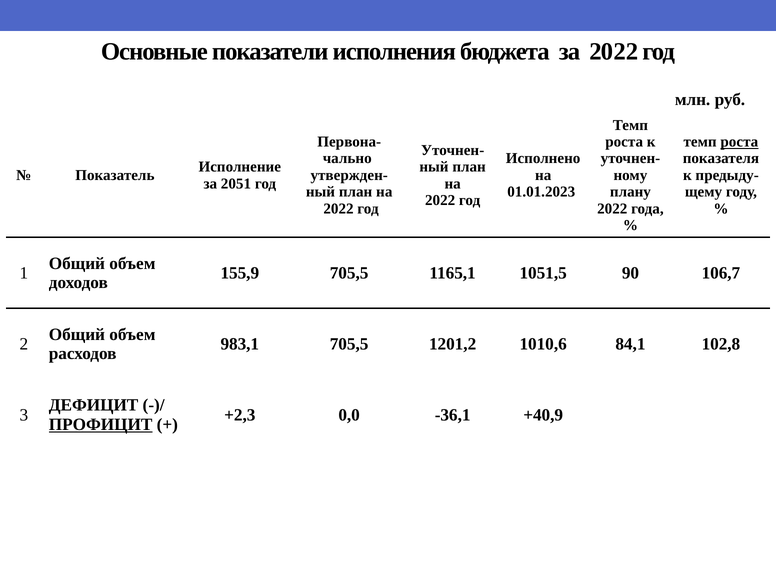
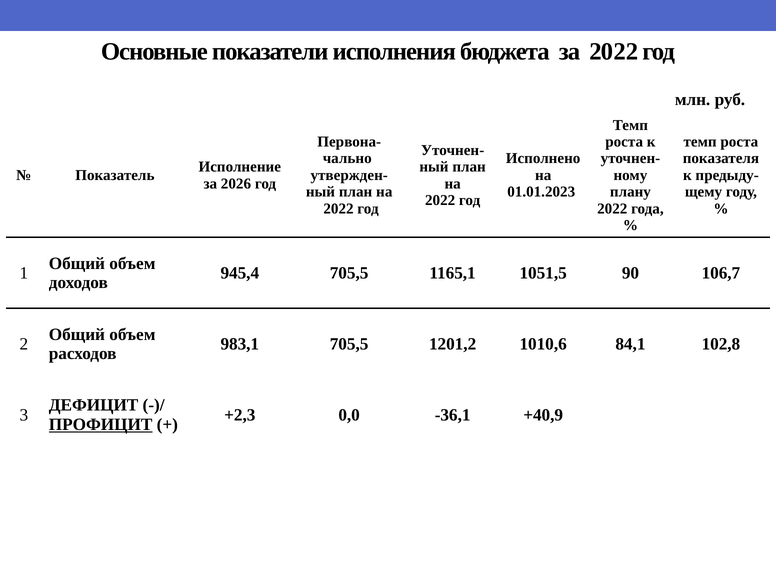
роста at (739, 142) underline: present -> none
2051: 2051 -> 2026
155,9: 155,9 -> 945,4
